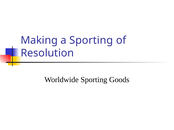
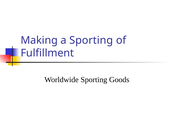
Resolution: Resolution -> Fulfillment
